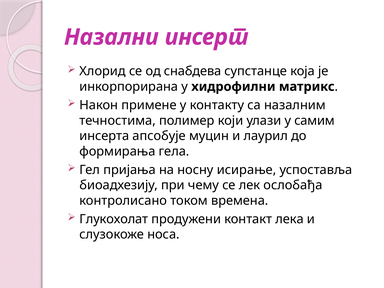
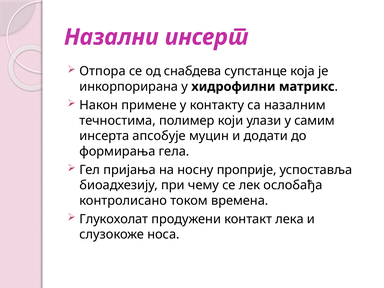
Хлорид: Хлорид -> Отпора
лаурил: лаурил -> додати
исирање: исирање -> проприје
